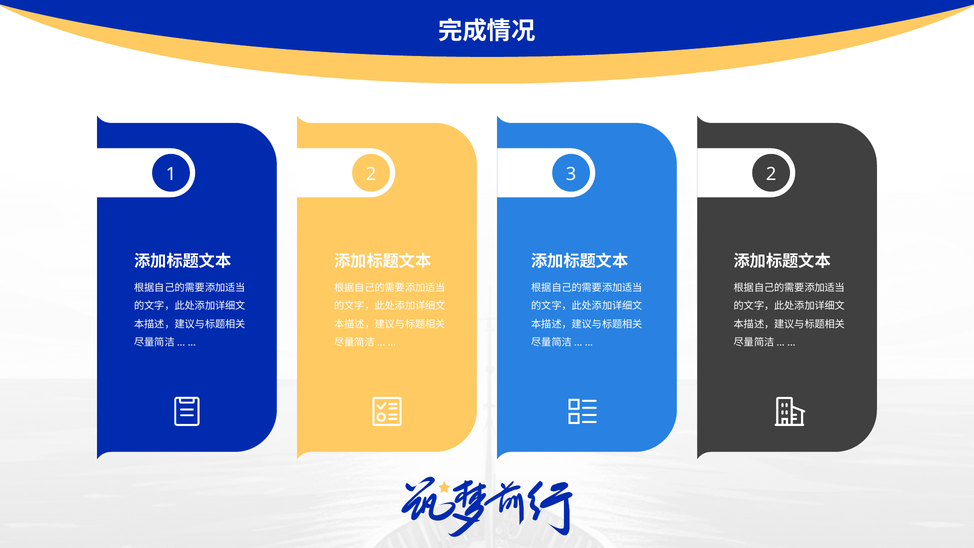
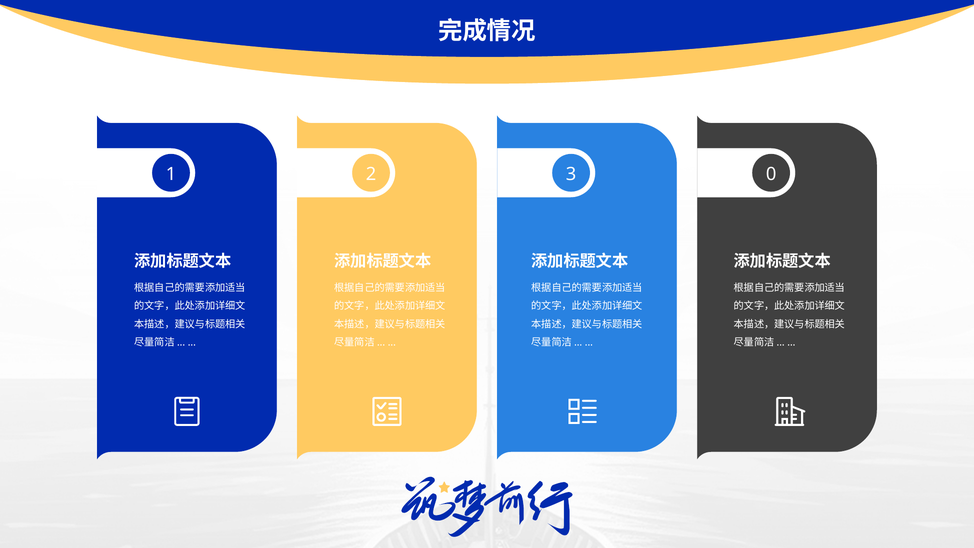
3 2: 2 -> 0
